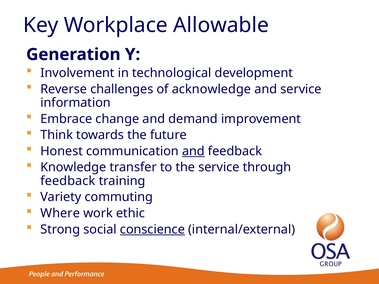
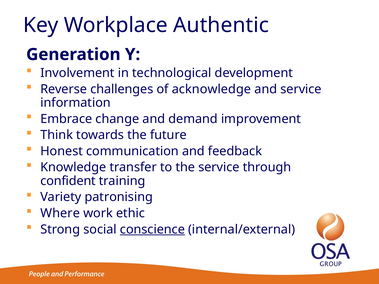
Allowable: Allowable -> Authentic
and at (193, 151) underline: present -> none
feedback at (68, 181): feedback -> confident
commuting: commuting -> patronising
